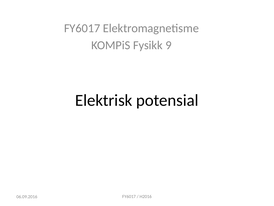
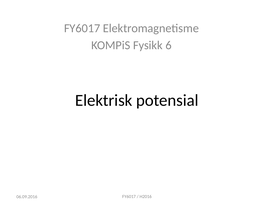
9: 9 -> 6
